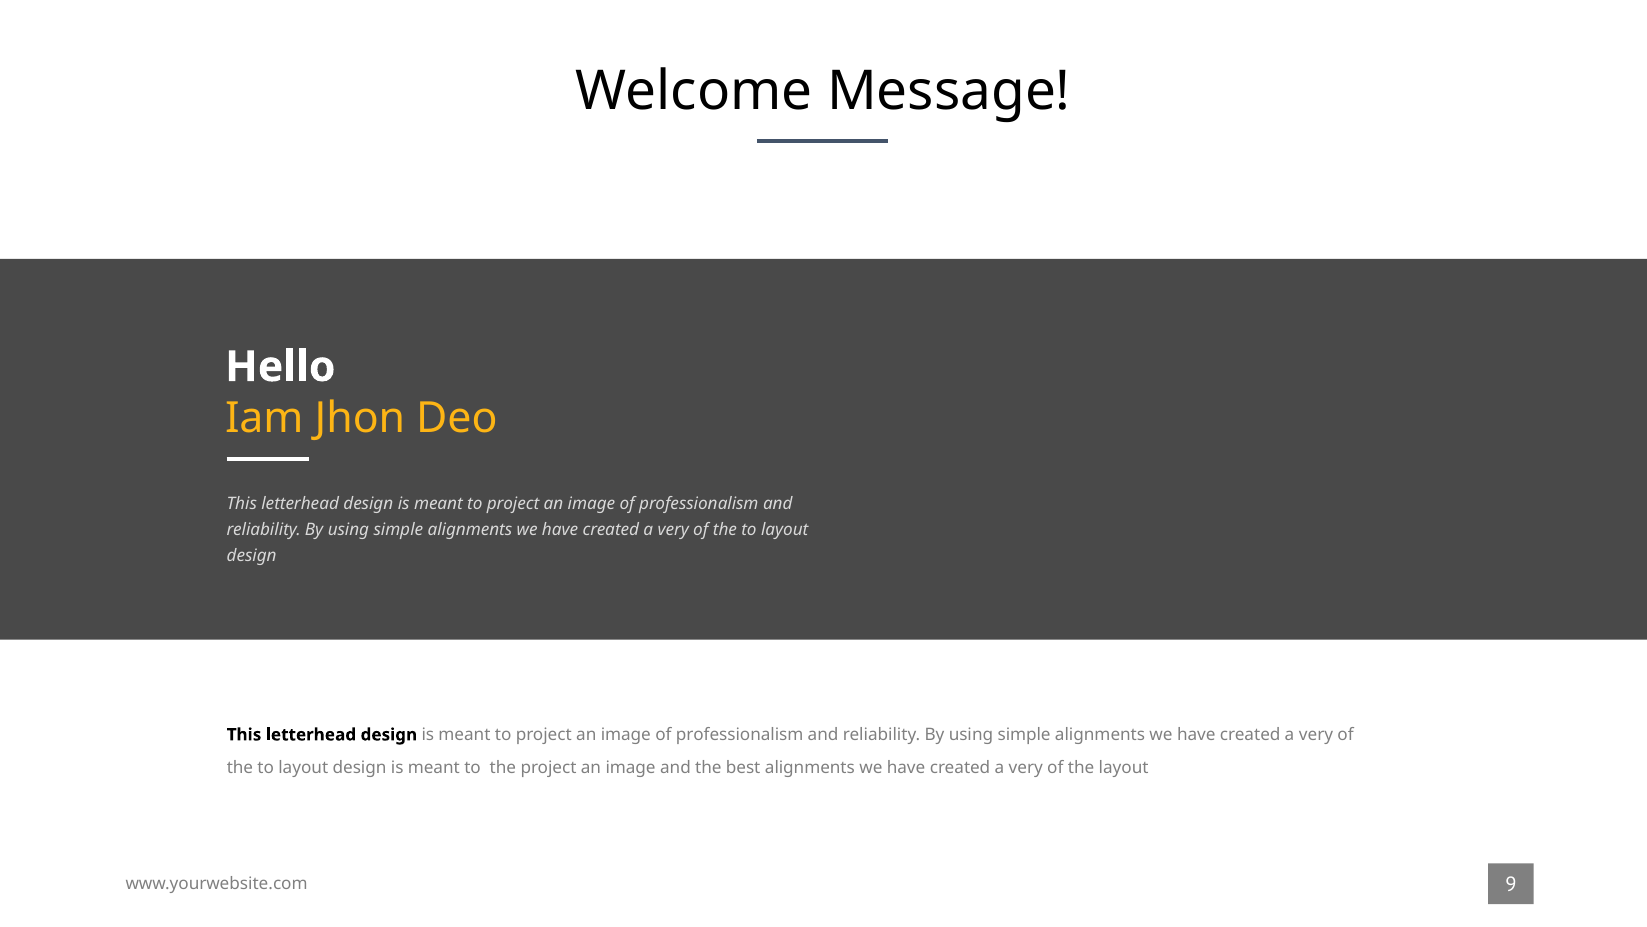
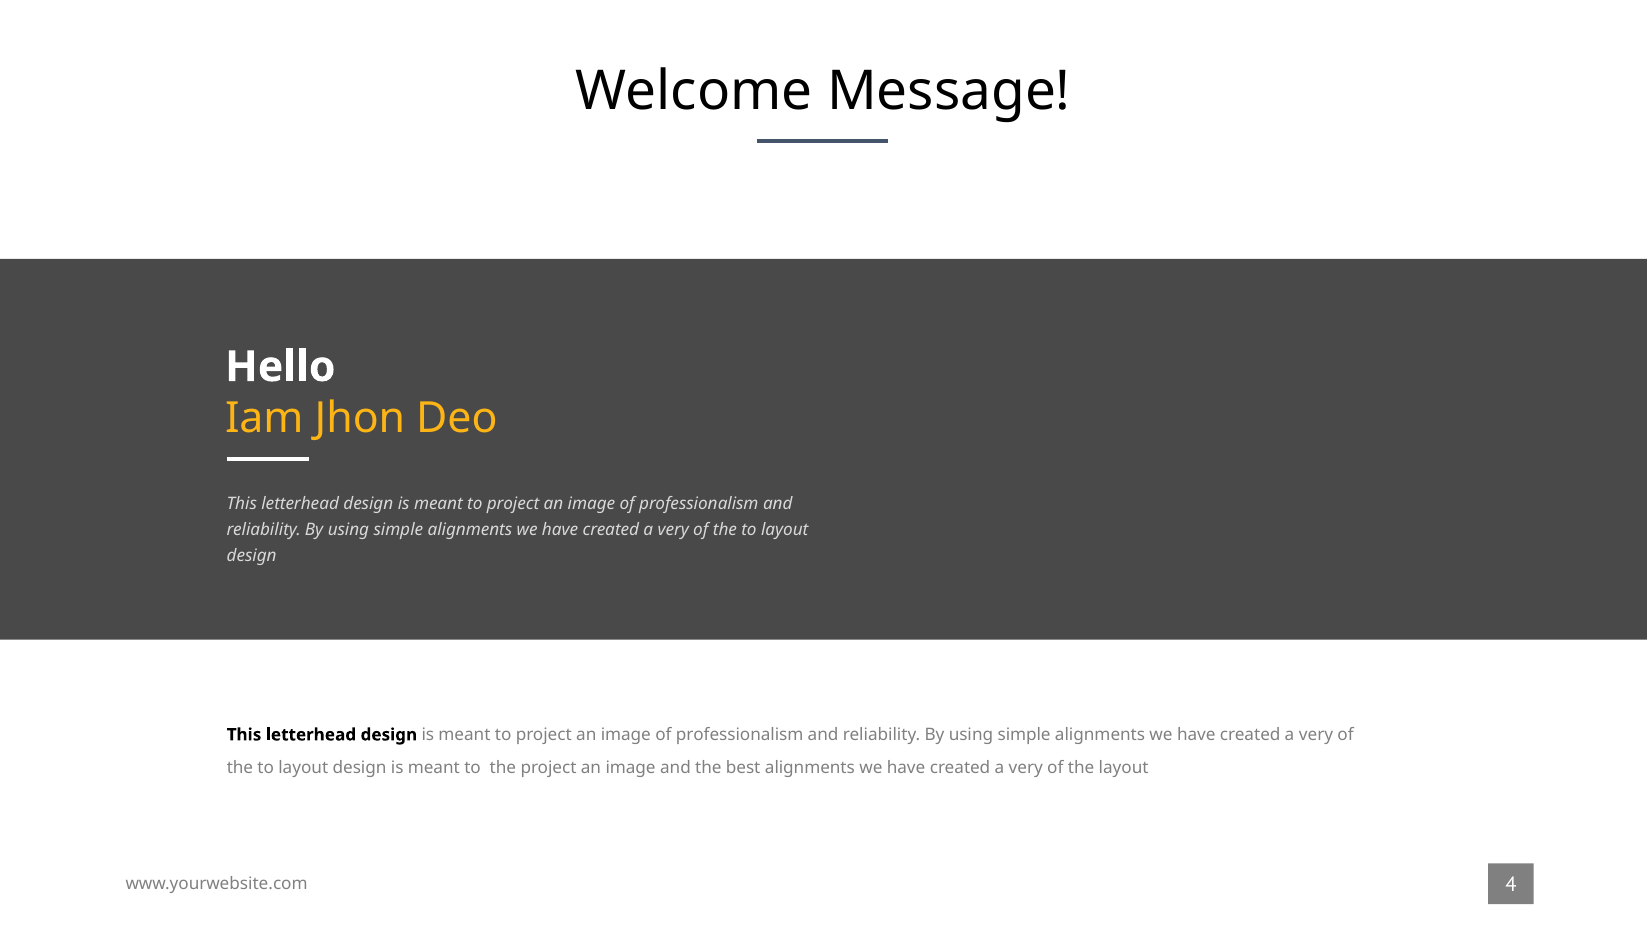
9: 9 -> 4
